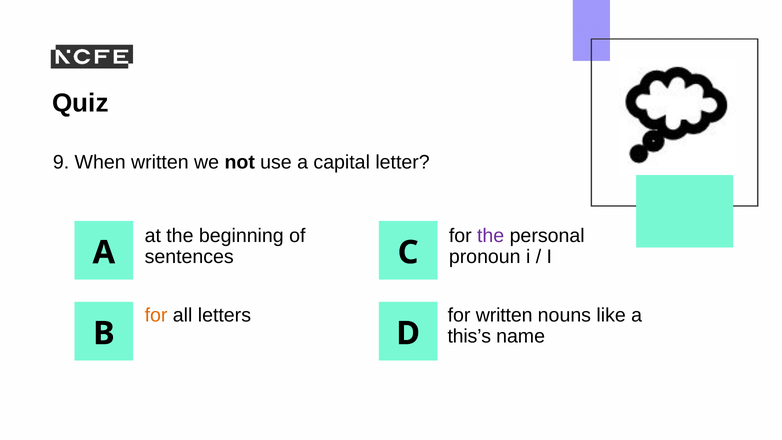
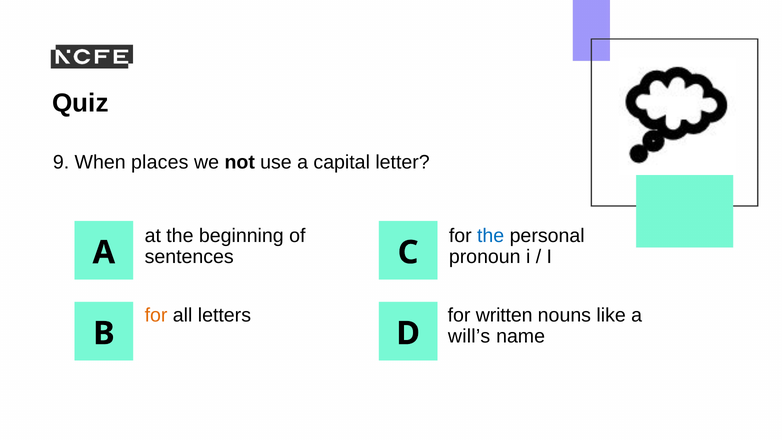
When written: written -> places
the at (491, 236) colour: purple -> blue
this’s: this’s -> will’s
